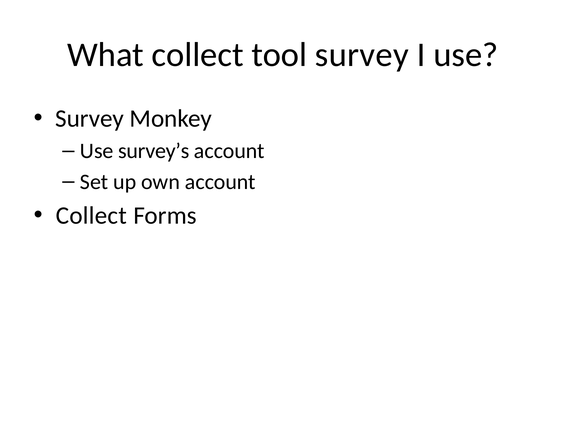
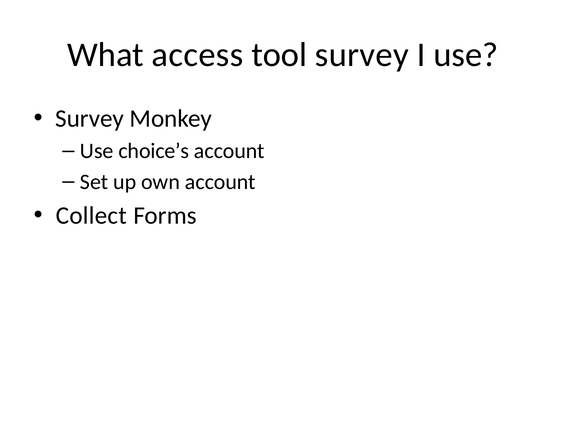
What collect: collect -> access
survey’s: survey’s -> choice’s
